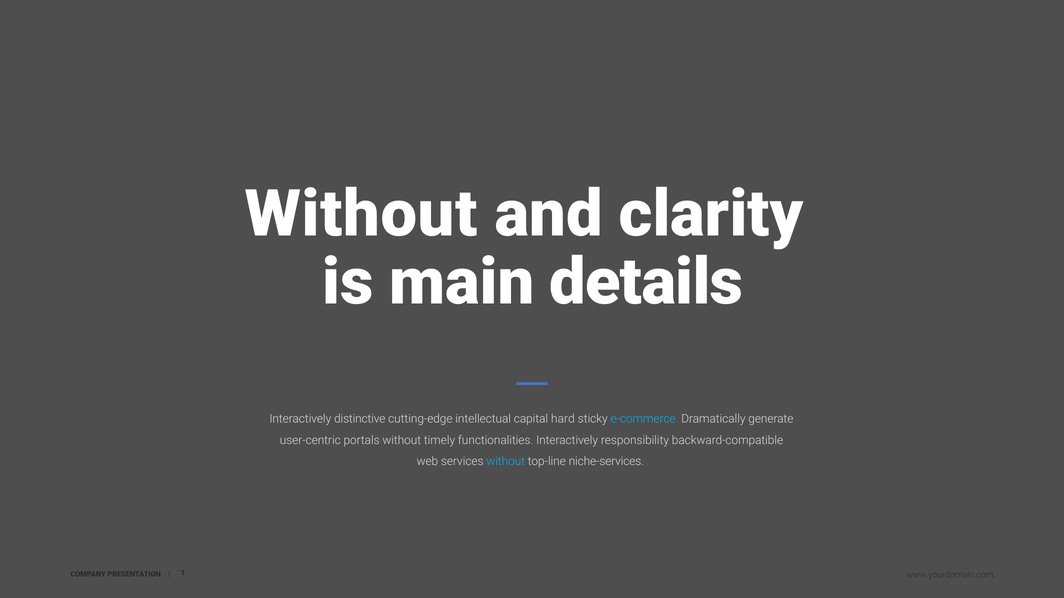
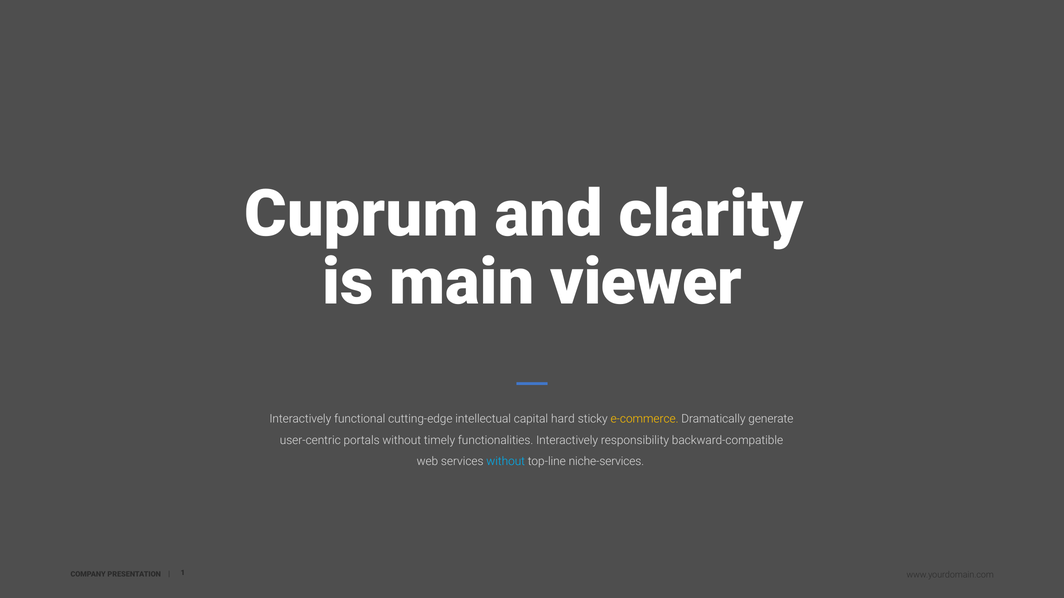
Without at (361, 214): Without -> Cuprum
details: details -> viewer
distinctive: distinctive -> functional
e-commerce colour: light blue -> yellow
